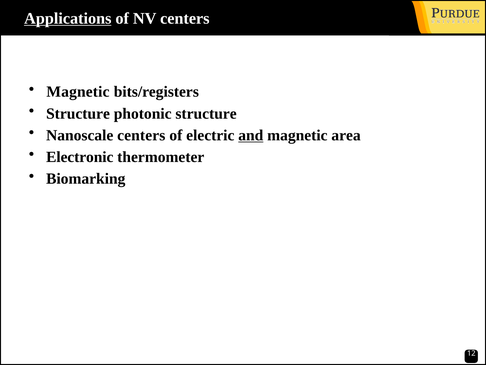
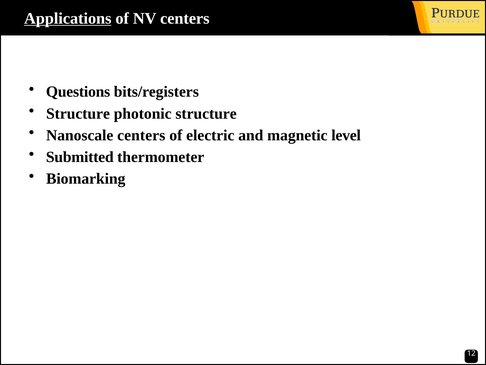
Magnetic at (78, 92): Magnetic -> Questions
and underline: present -> none
area: area -> level
Electronic: Electronic -> Submitted
